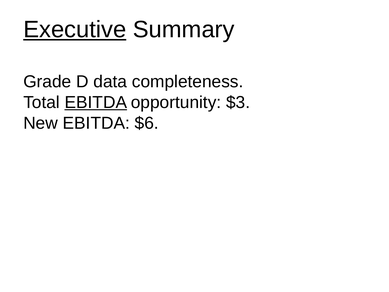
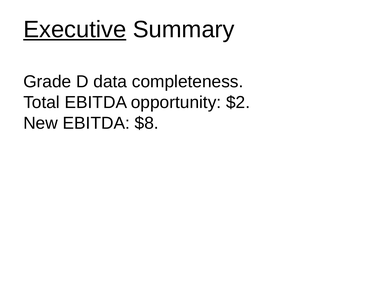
EBITDA at (96, 102) underline: present -> none
$3: $3 -> $2
$6: $6 -> $8
